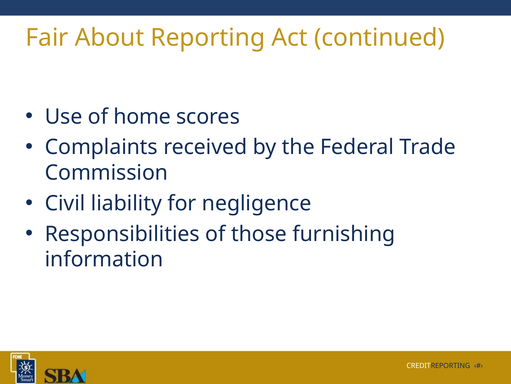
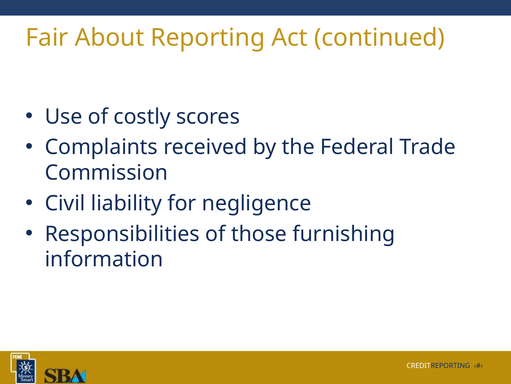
home: home -> costly
